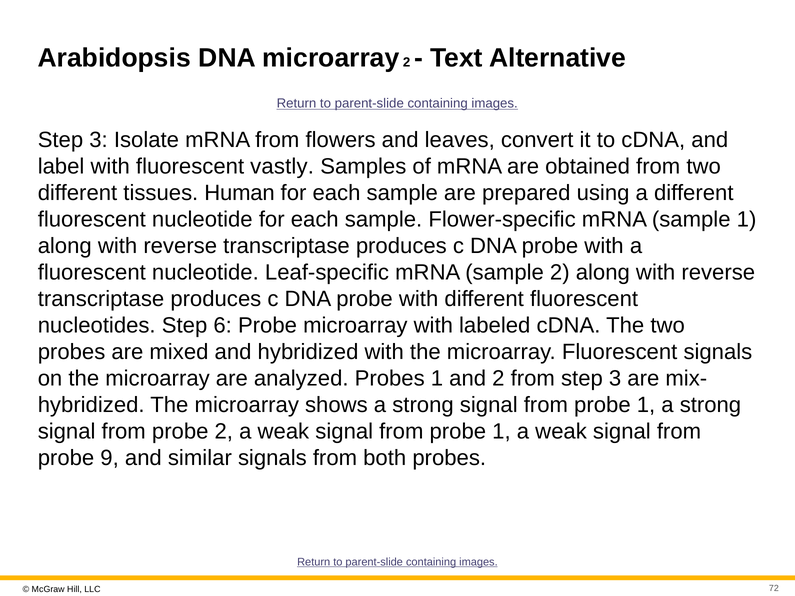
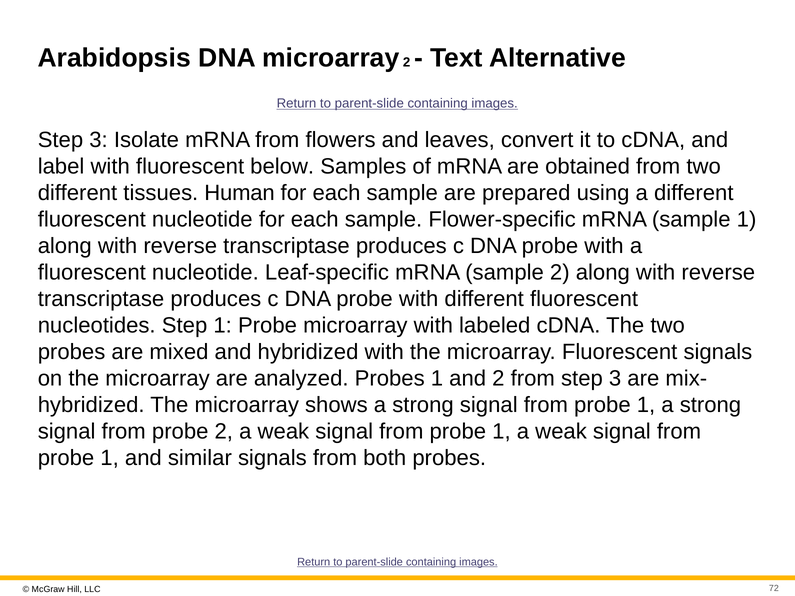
vastly: vastly -> below
Step 6: 6 -> 1
9 at (110, 458): 9 -> 1
